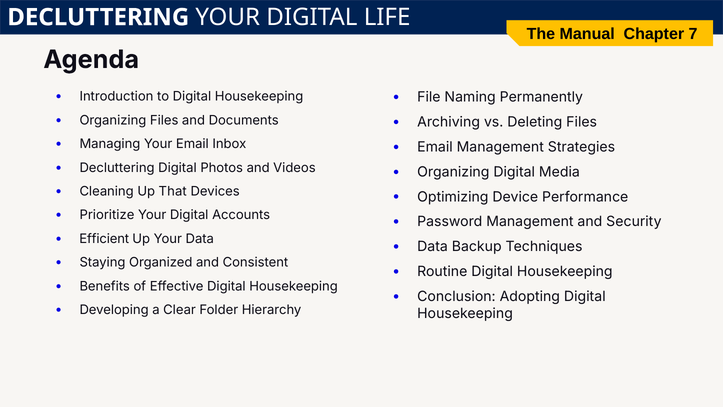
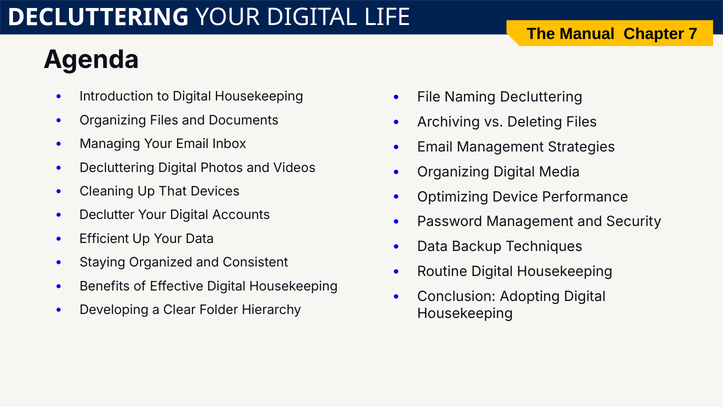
Naming Permanently: Permanently -> Decluttering
Prioritize: Prioritize -> Declutter
